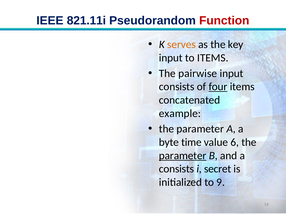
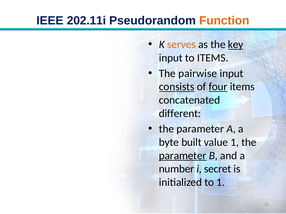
821.11i: 821.11i -> 202.11i
Function colour: red -> orange
key underline: none -> present
consists at (177, 87) underline: none -> present
example: example -> different
time: time -> built
value 6: 6 -> 1
consists at (176, 169): consists -> number
to 9: 9 -> 1
